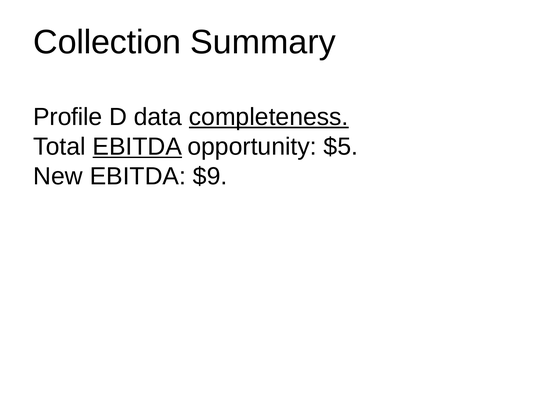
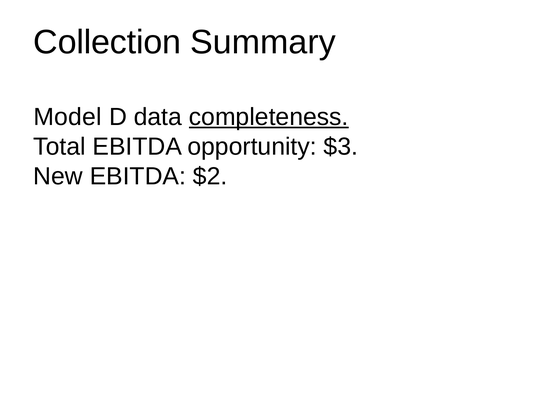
Profile: Profile -> Model
EBITDA at (137, 147) underline: present -> none
$5: $5 -> $3
$9: $9 -> $2
